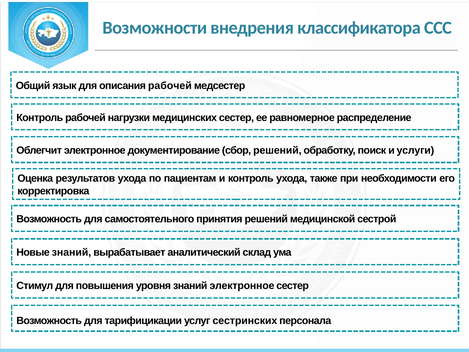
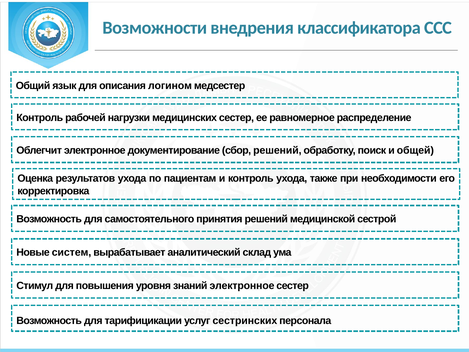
описания рабочей: рабочей -> логином
услуги: услуги -> общей
Новые знаний: знаний -> систем
